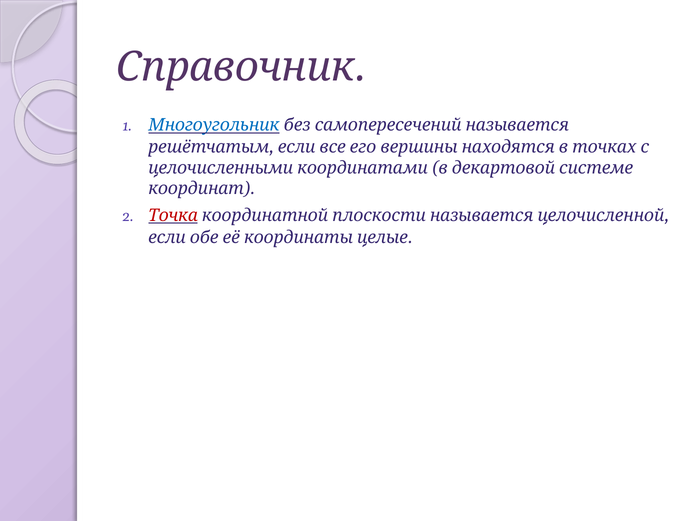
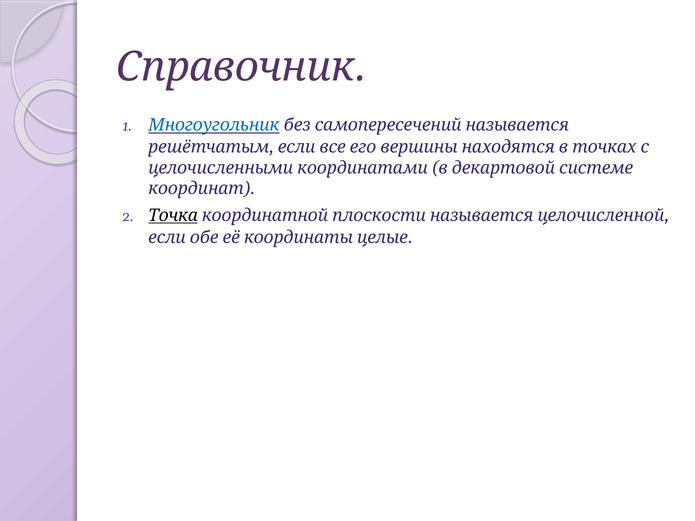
Точка colour: red -> black
